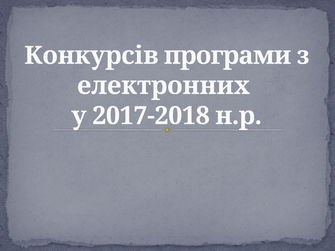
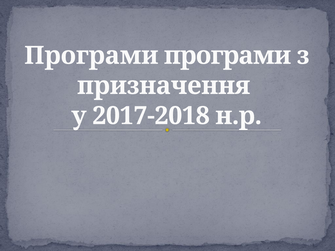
Конкурсів at (91, 56): Конкурсів -> Програми
електронних: електронних -> призначення
